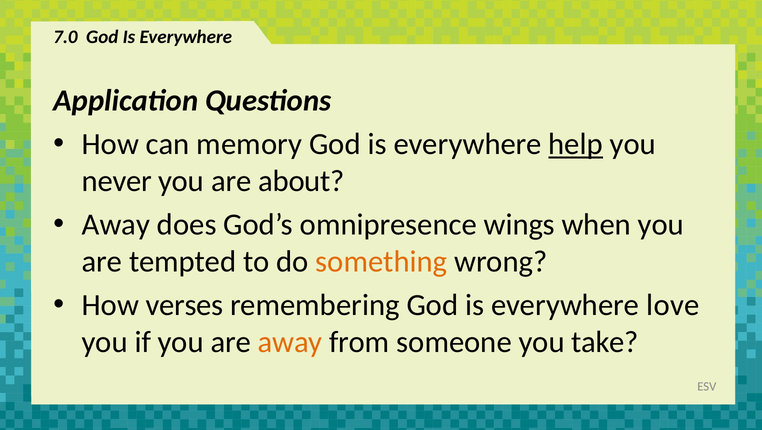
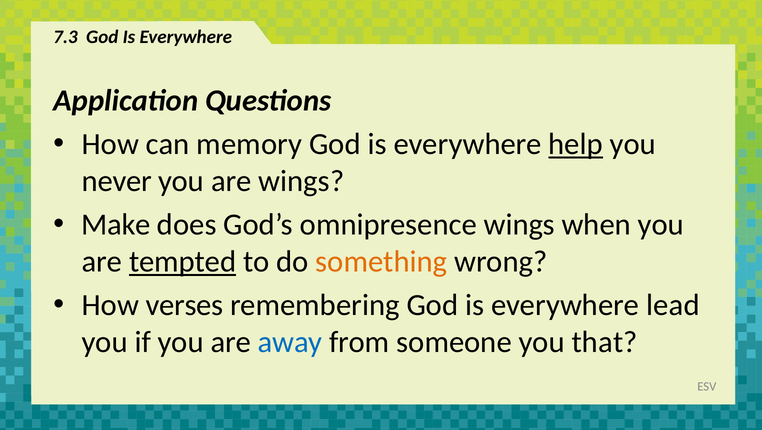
7.0: 7.0 -> 7.3
are about: about -> wings
Away at (116, 225): Away -> Make
tempted underline: none -> present
love: love -> lead
away at (290, 342) colour: orange -> blue
take: take -> that
